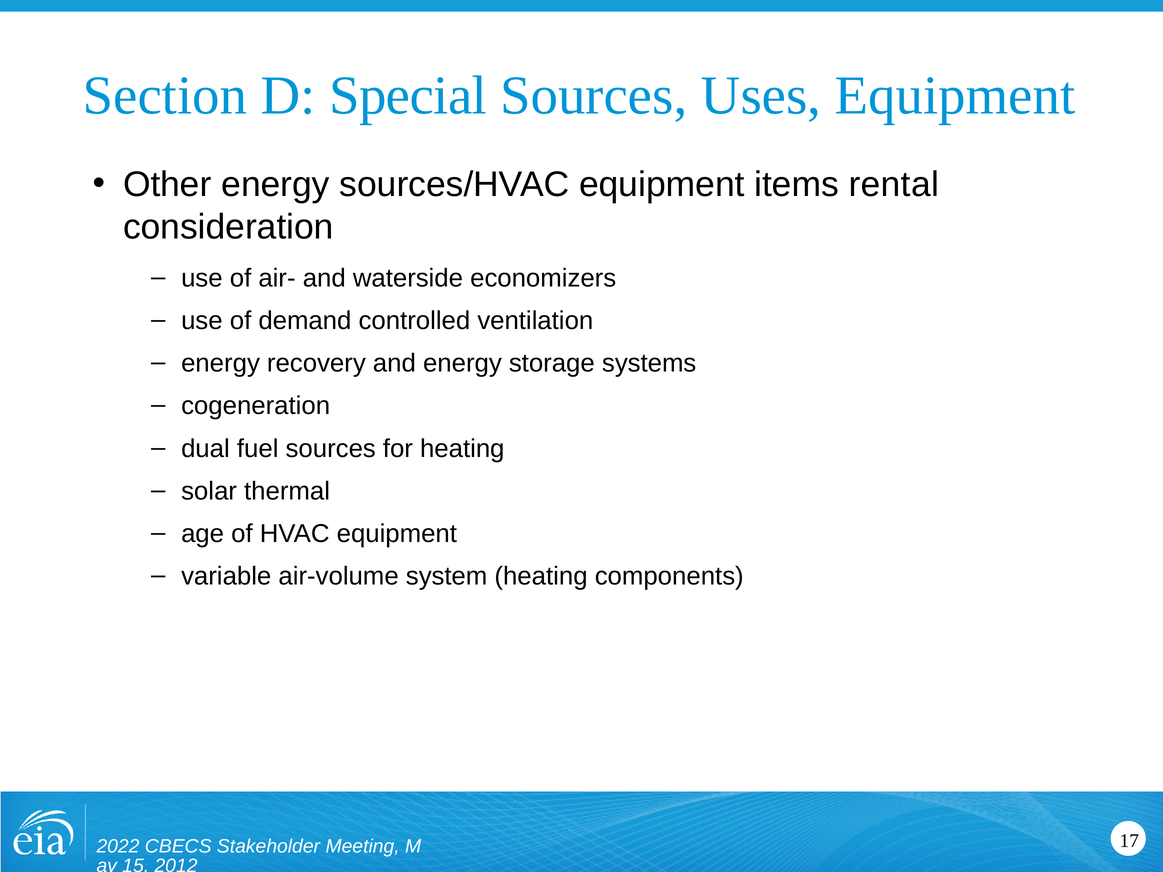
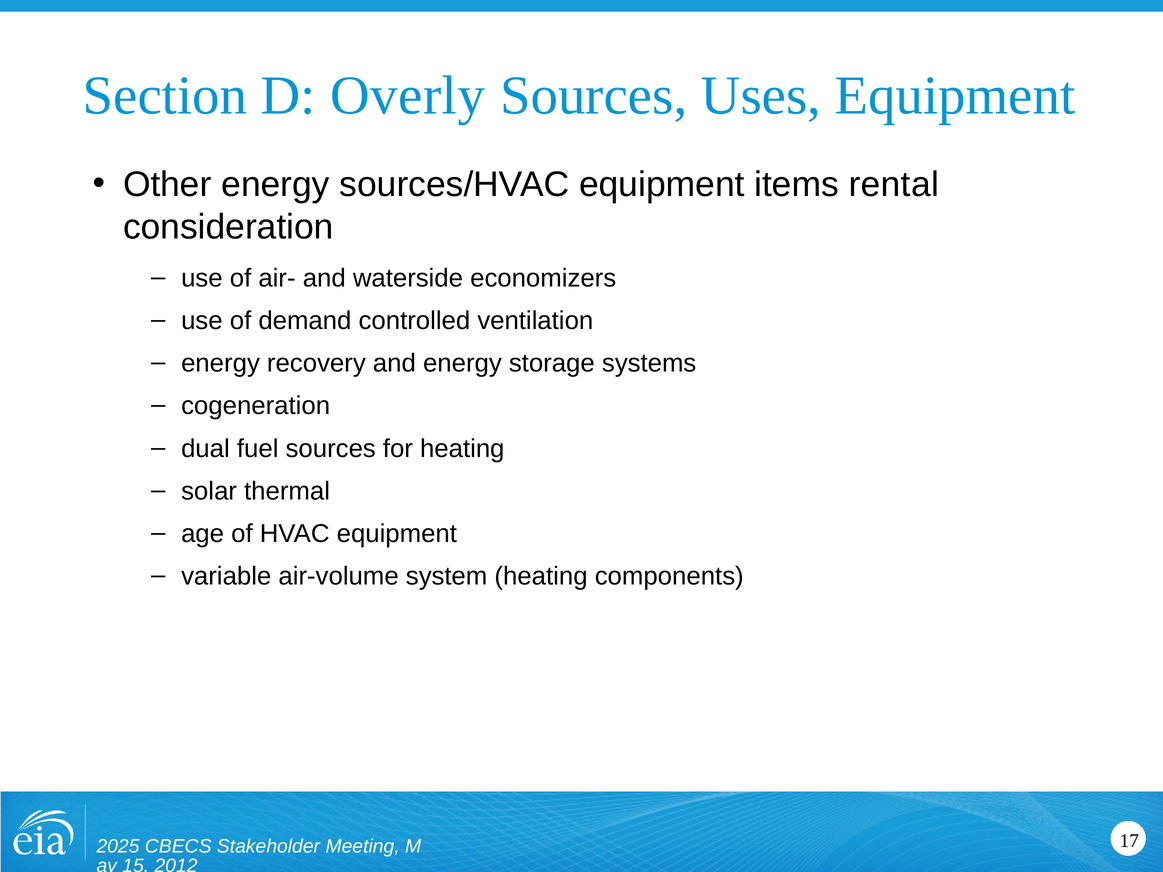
Special: Special -> Overly
2022: 2022 -> 2025
